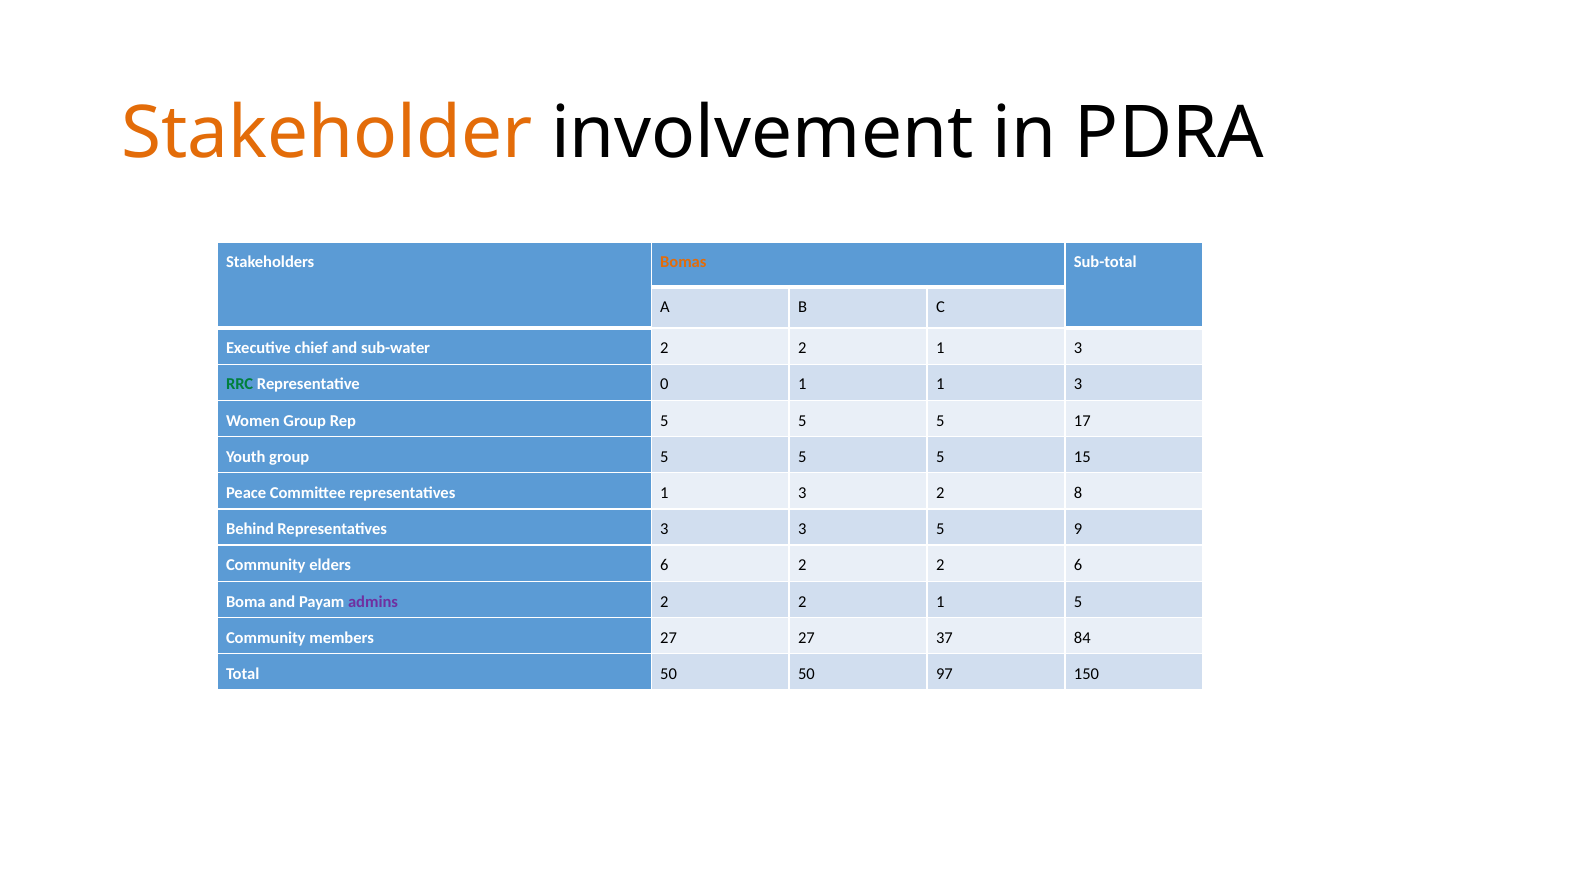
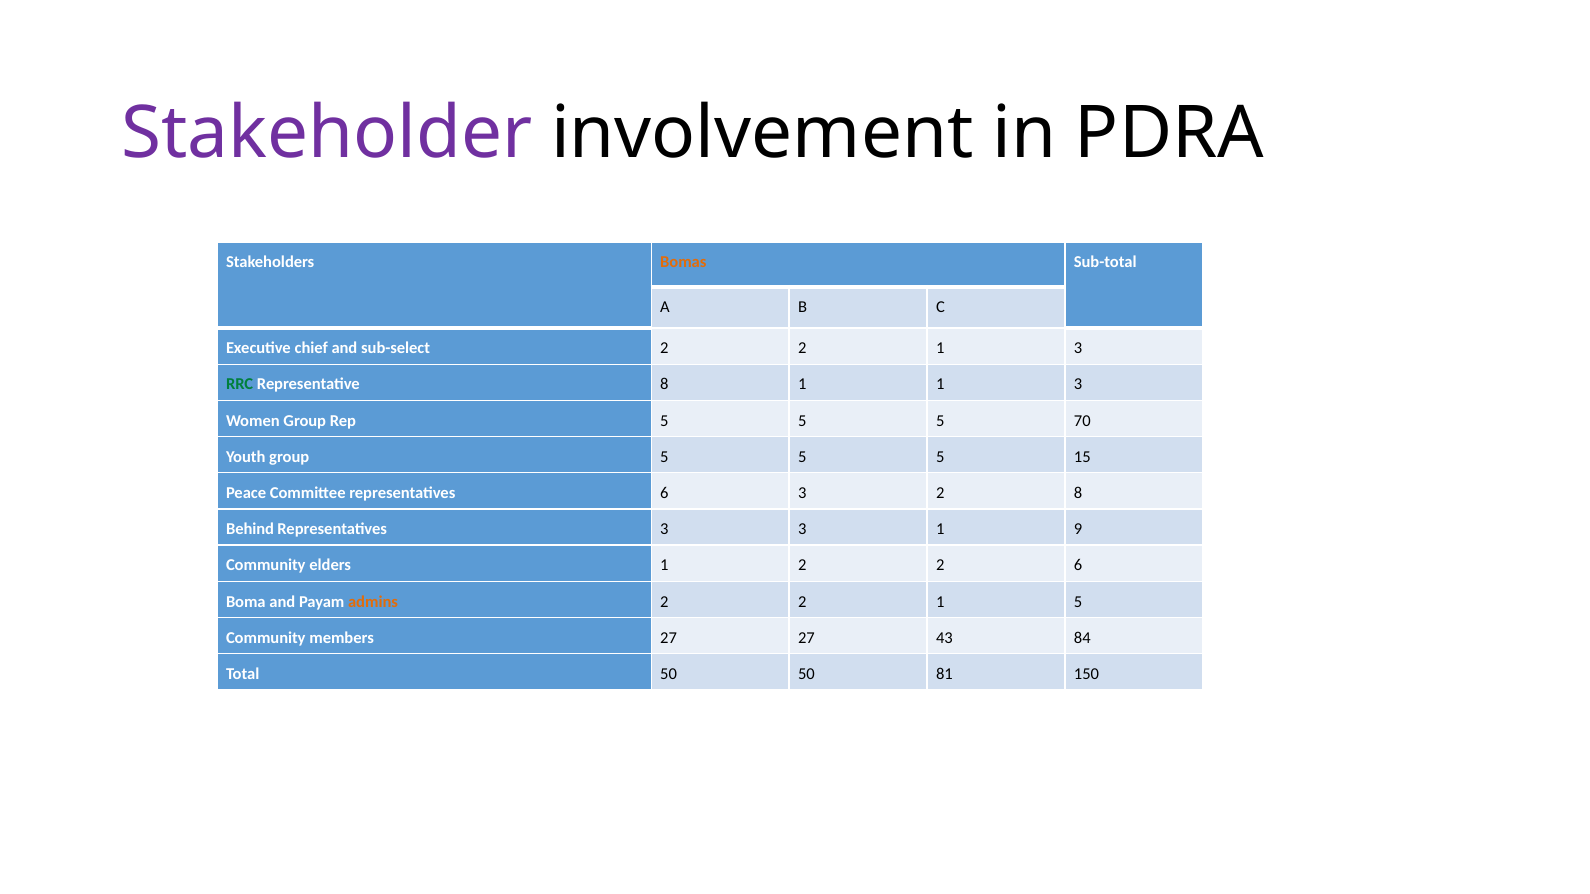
Stakeholder colour: orange -> purple
sub-water: sub-water -> sub-select
Representative 0: 0 -> 8
17: 17 -> 70
representatives 1: 1 -> 6
3 5: 5 -> 1
elders 6: 6 -> 1
admins colour: purple -> orange
37: 37 -> 43
97: 97 -> 81
